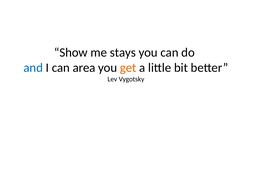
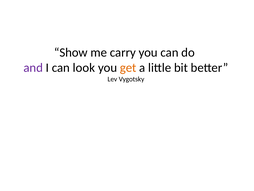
stays: stays -> carry
and colour: blue -> purple
area: area -> look
